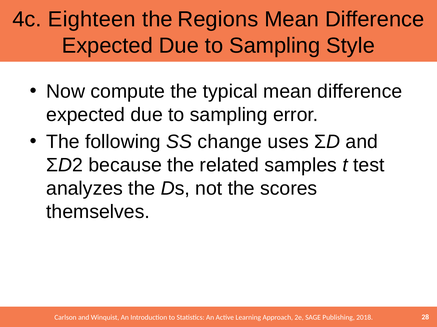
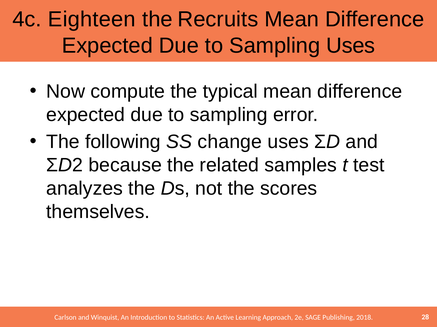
Regions: Regions -> Recruits
Sampling Style: Style -> Uses
